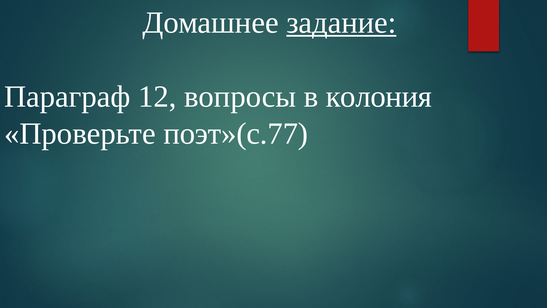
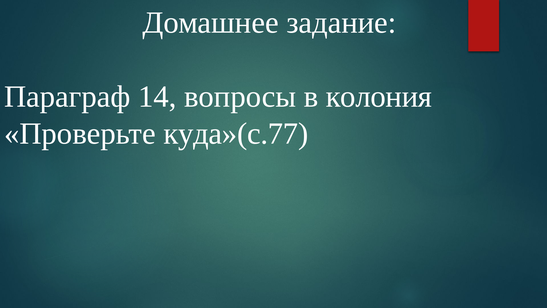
задание underline: present -> none
12: 12 -> 14
поэт»(с.77: поэт»(с.77 -> куда»(с.77
